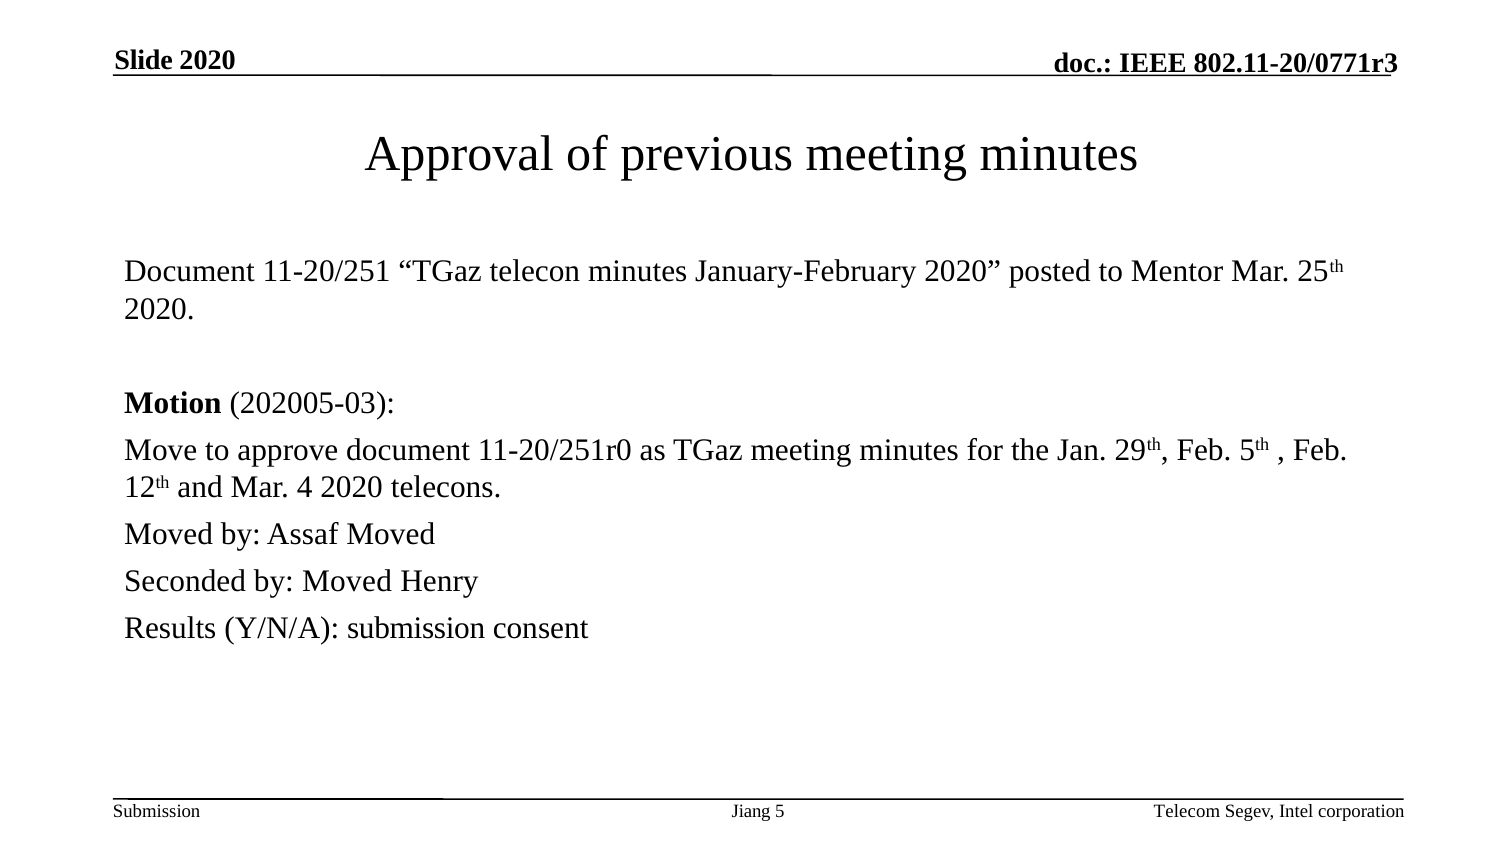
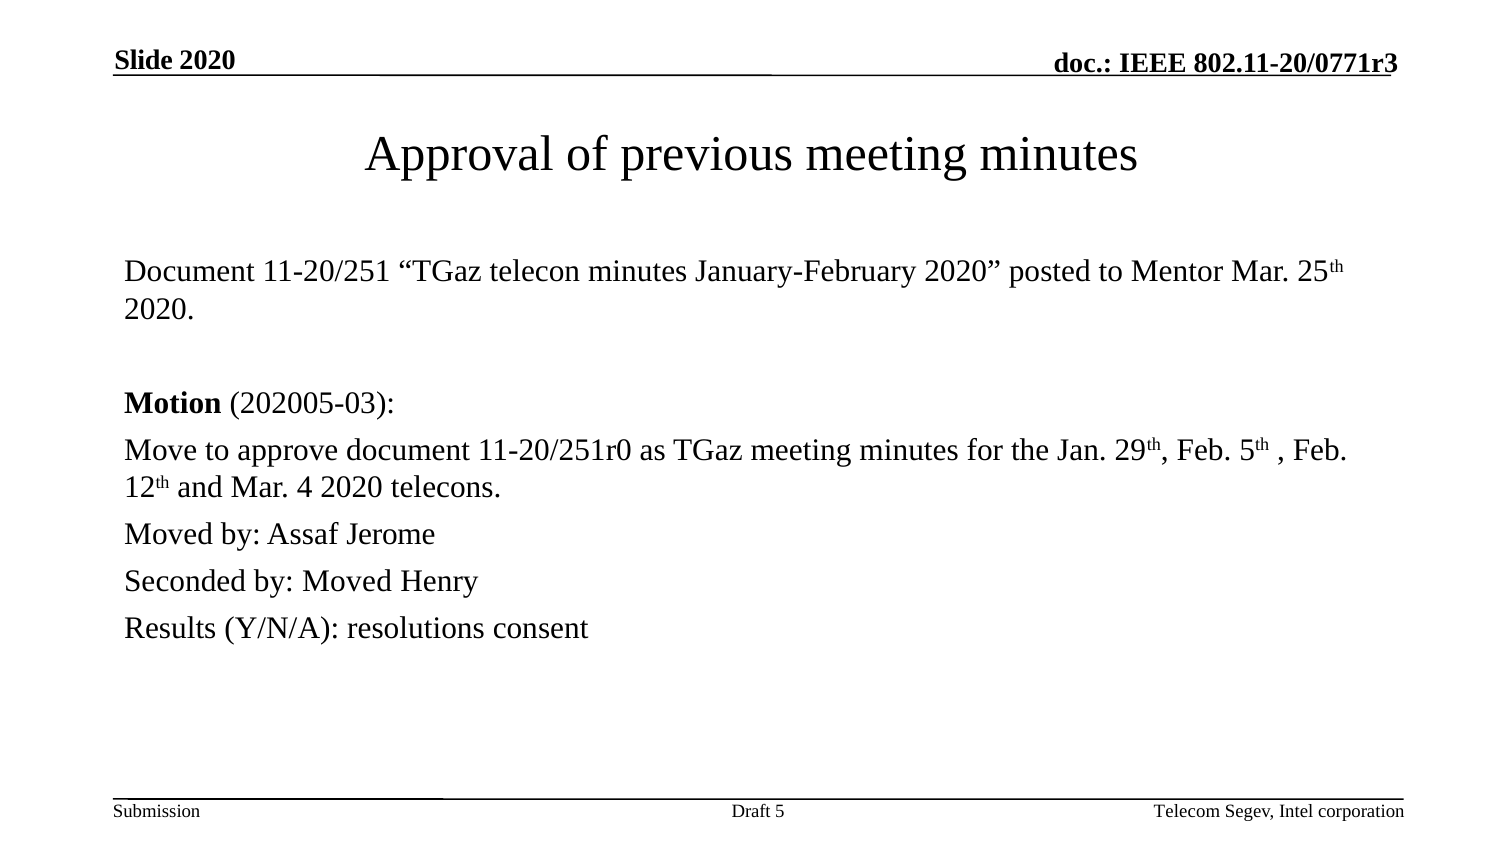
Assaf Moved: Moved -> Jerome
Y/N/A submission: submission -> resolutions
Jiang: Jiang -> Draft
